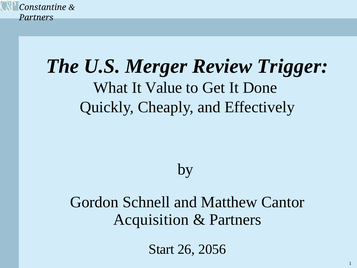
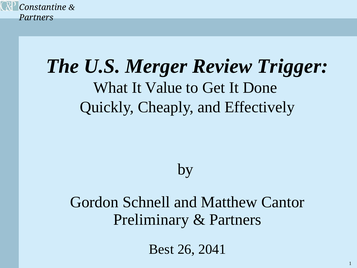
Acquisition: Acquisition -> Preliminary
Start: Start -> Best
2056: 2056 -> 2041
